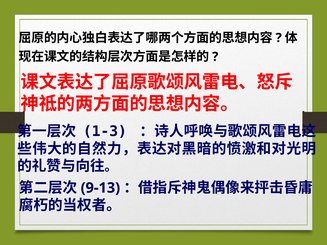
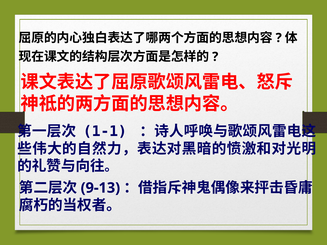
1-3: 1-3 -> 1-1
